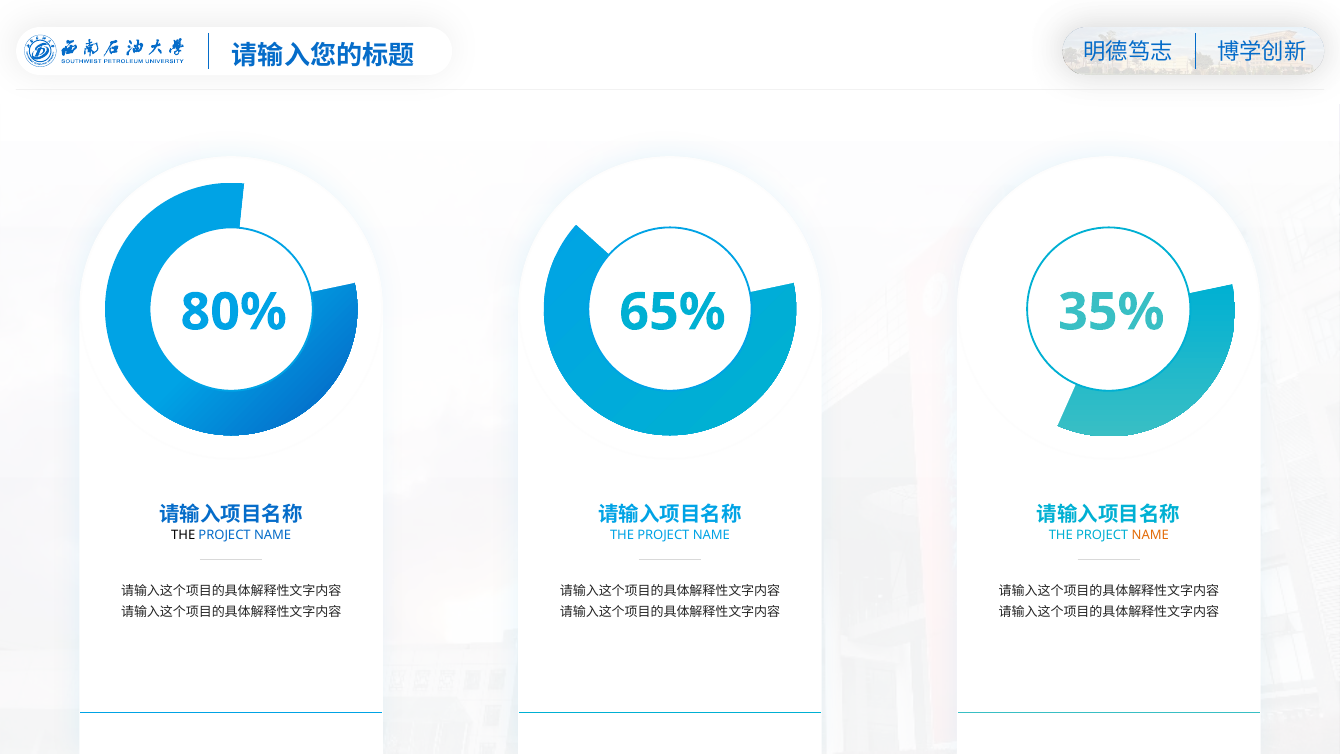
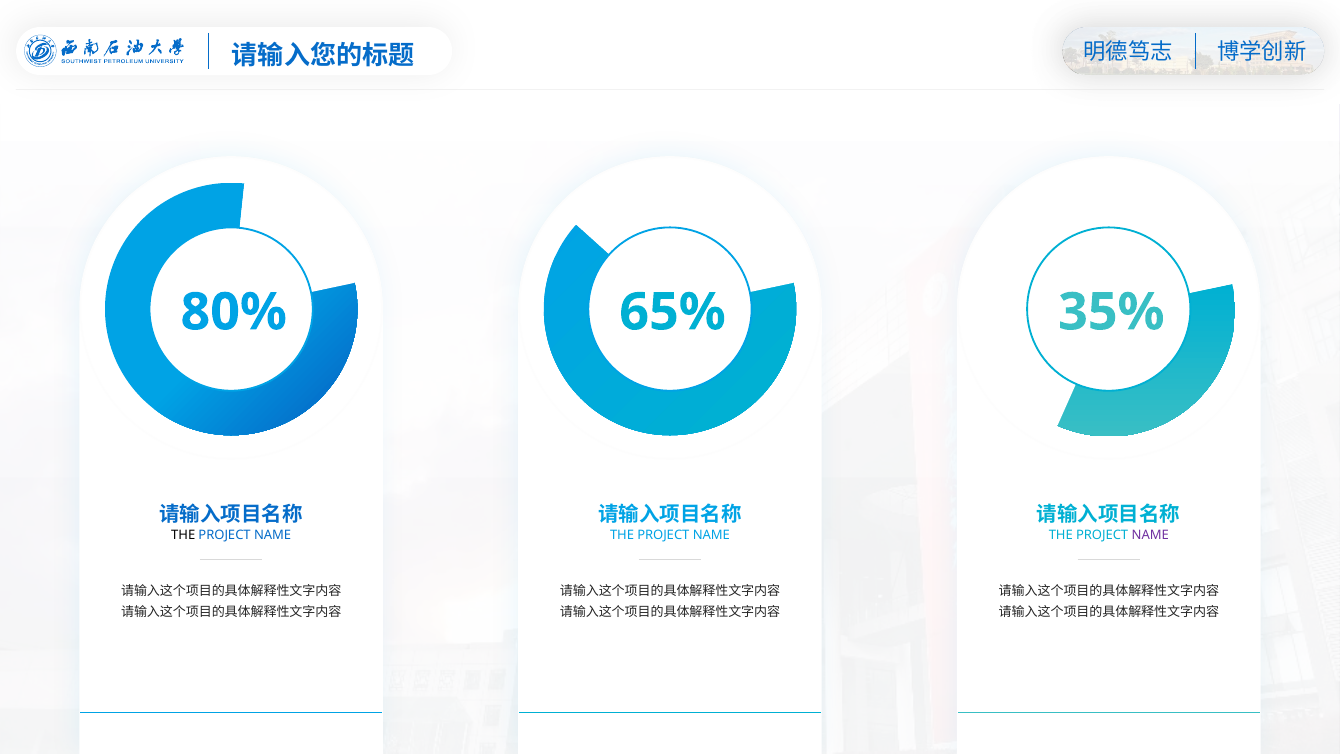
NAME at (1150, 535) colour: orange -> purple
